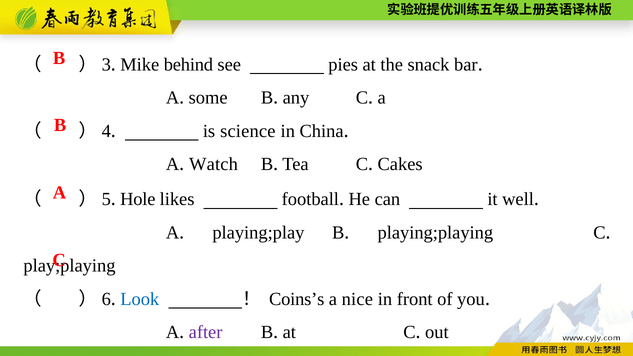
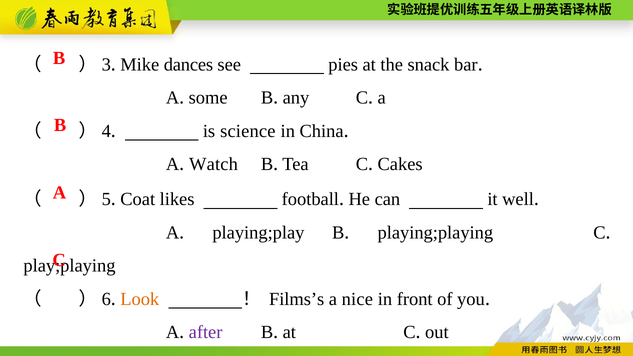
behind: behind -> dances
Hole: Hole -> Coat
Look colour: blue -> orange
Coins’s: Coins’s -> Films’s
